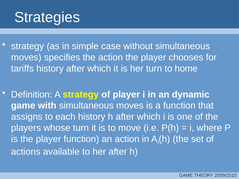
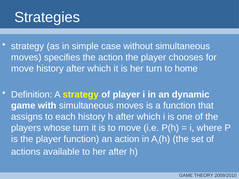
tariffs at (22, 69): tariffs -> move
